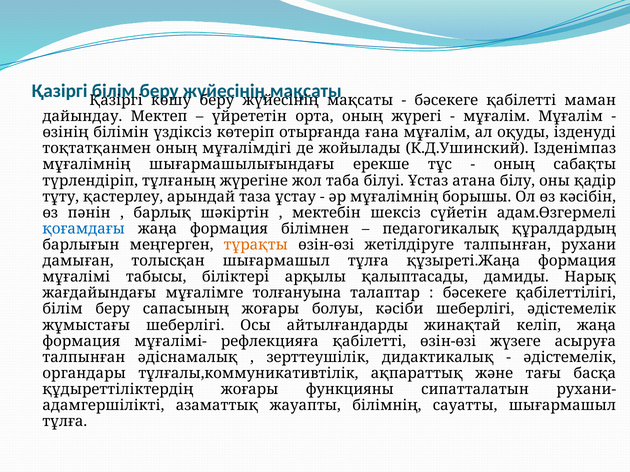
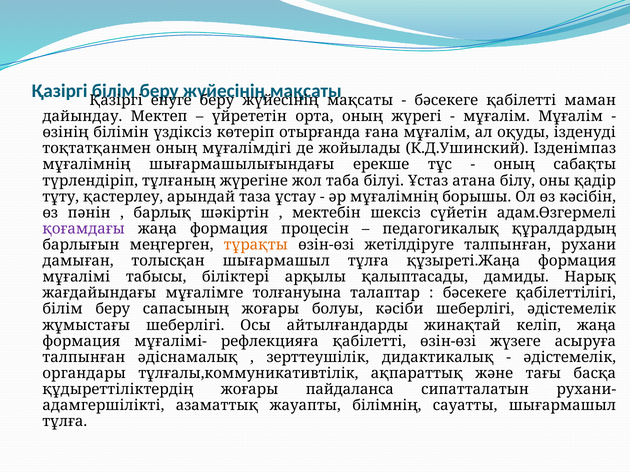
көшу: көшу -> енуге
қоғамдағы colour: blue -> purple
білімнен: білімнен -> процесін
функцияны: функцияны -> пайдаланса
